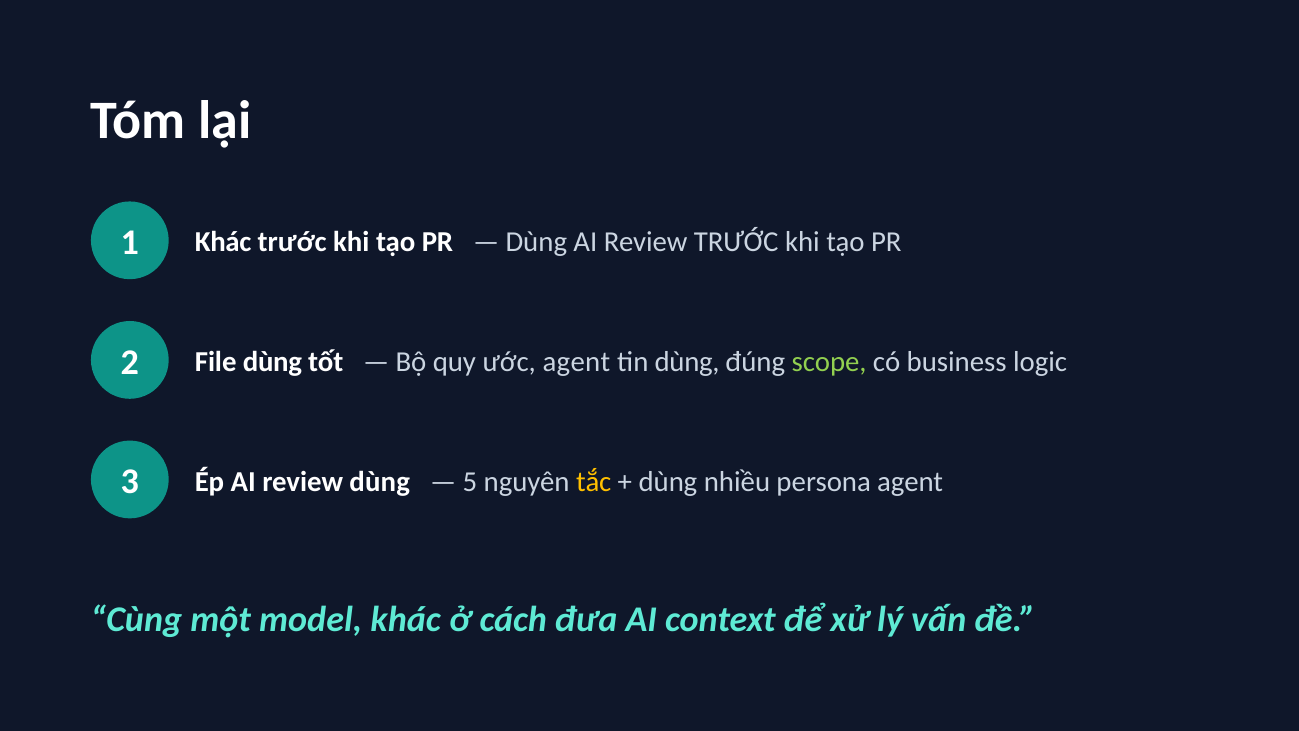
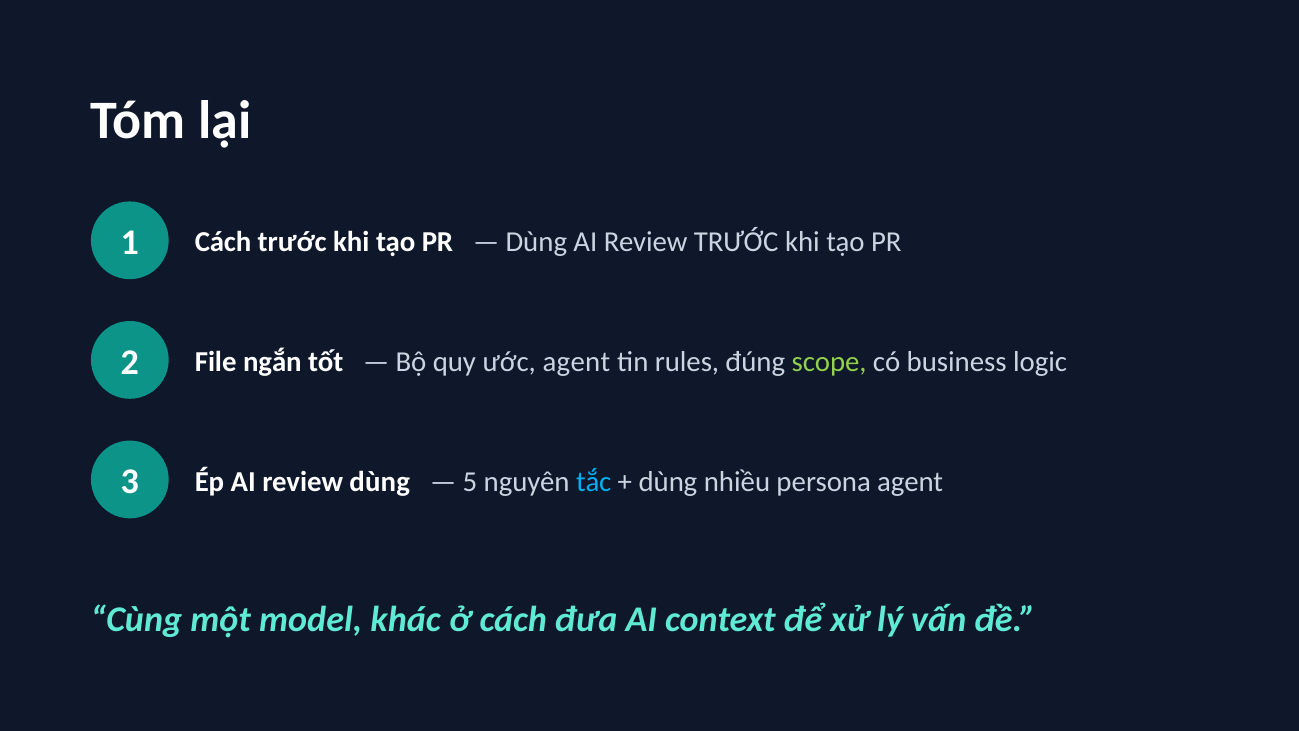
1 Khác: Khác -> Cách
File dùng: dùng -> ngắn
tin dùng: dùng -> rules
tắc colour: yellow -> light blue
